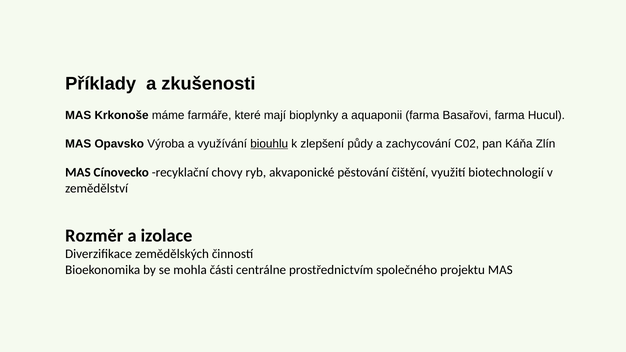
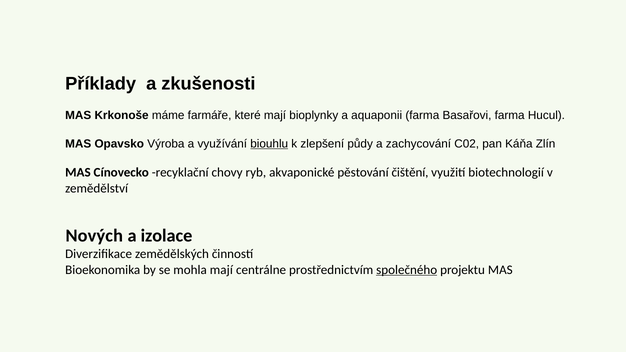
Rozměr: Rozměr -> Nových
mohla části: části -> mají
společného underline: none -> present
